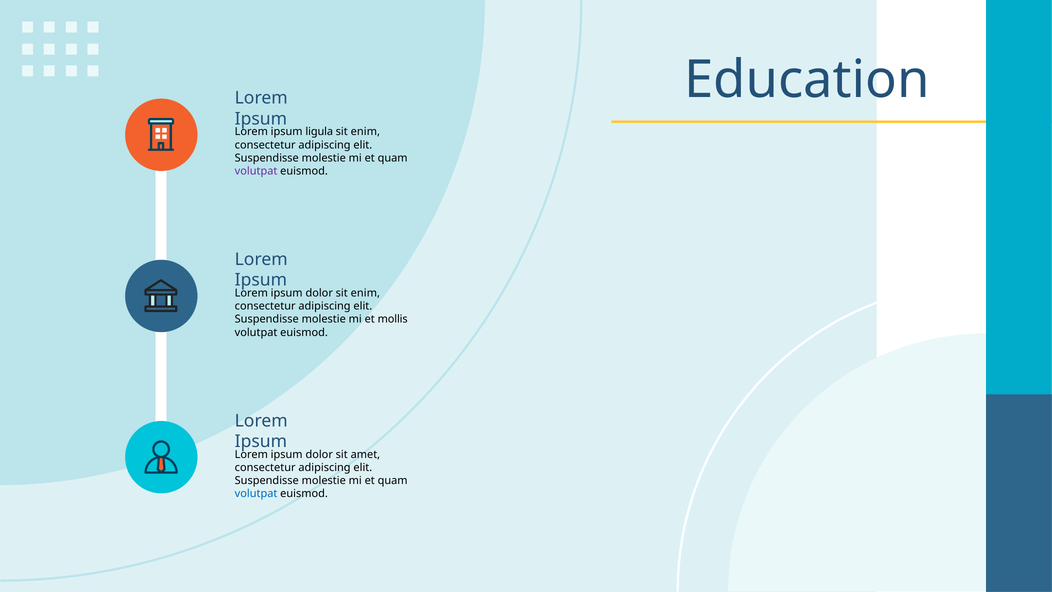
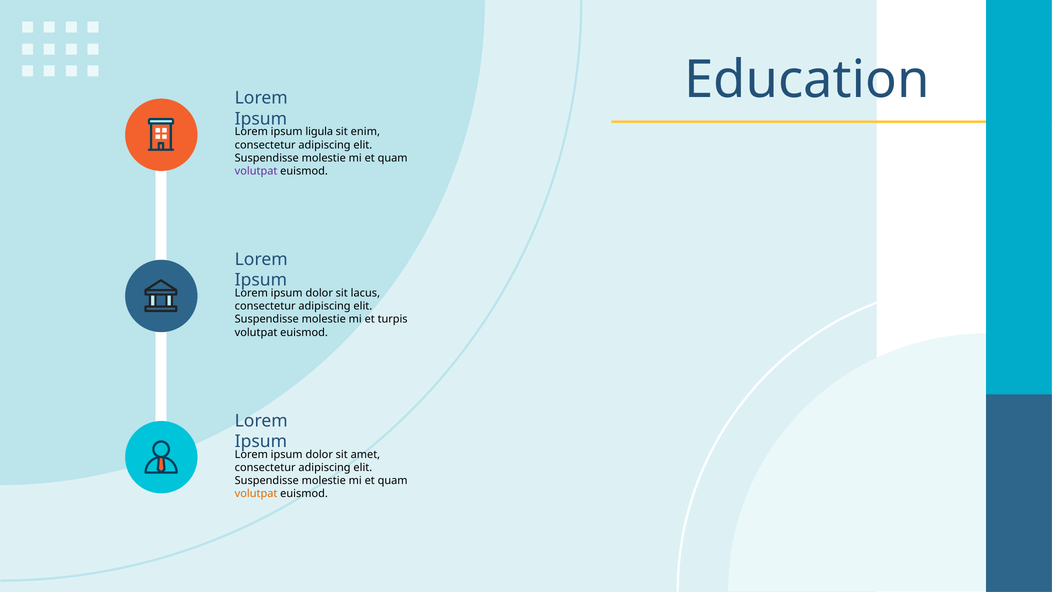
dolor sit enim: enim -> lacus
mollis: mollis -> turpis
volutpat at (256, 494) colour: blue -> orange
